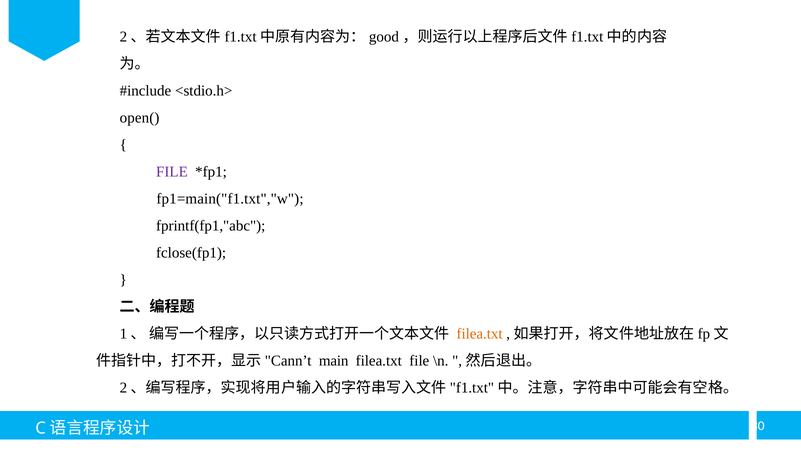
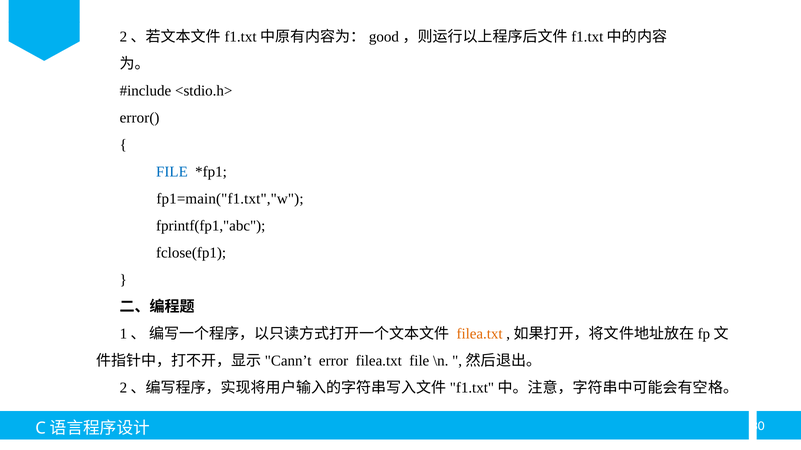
open(: open( -> error(
FILE at (172, 172) colour: purple -> blue
main: main -> error
